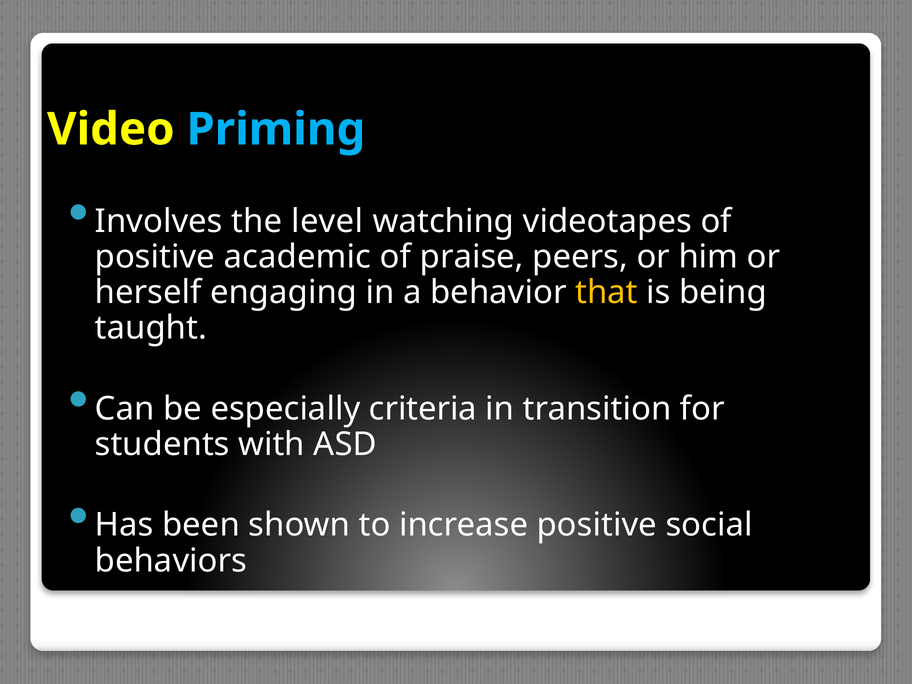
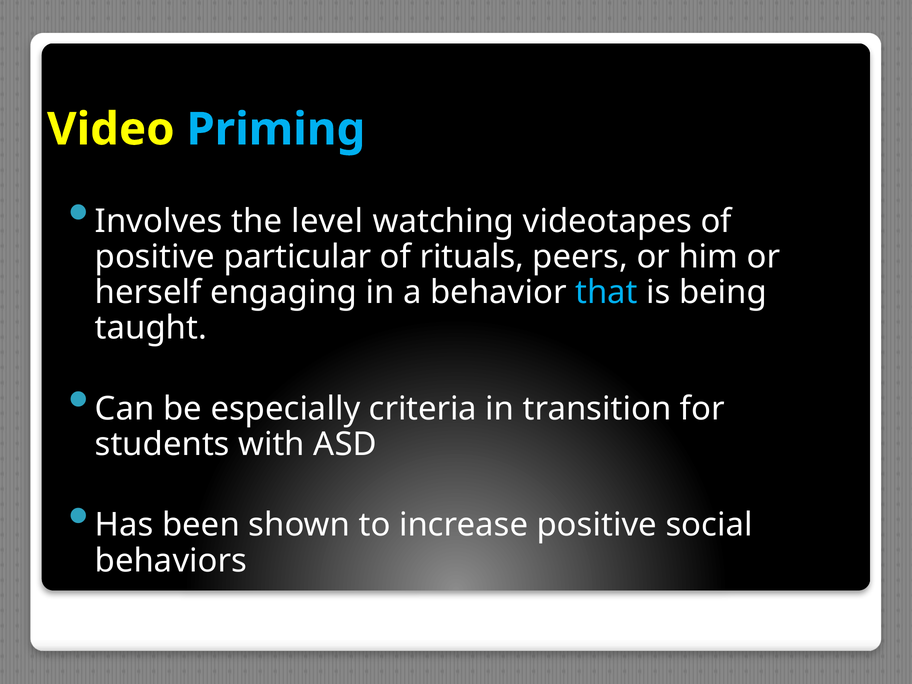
academic: academic -> particular
praise: praise -> rituals
that colour: yellow -> light blue
